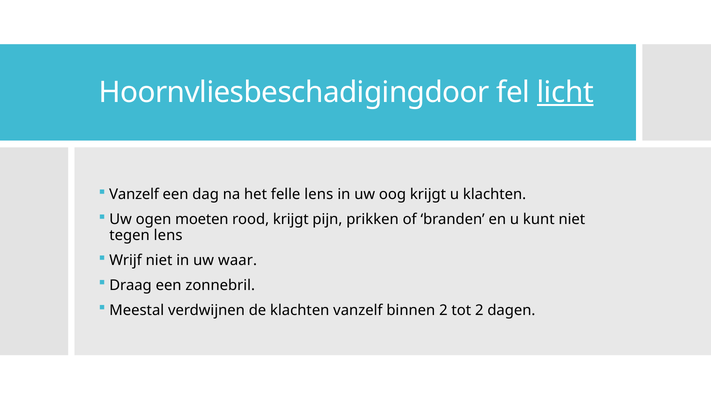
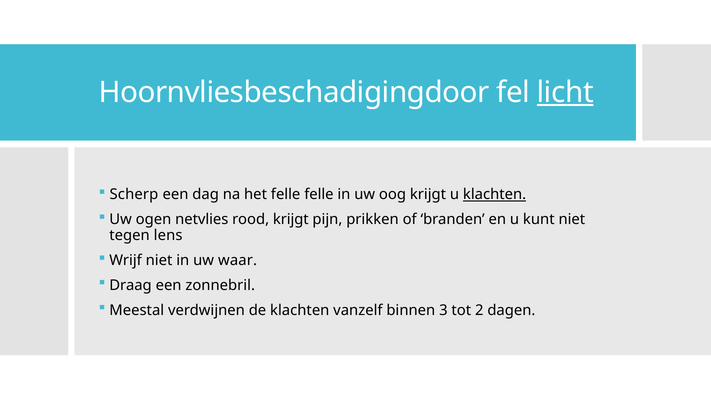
Vanzelf at (134, 194): Vanzelf -> Scherp
felle lens: lens -> felle
klachten at (495, 194) underline: none -> present
moeten: moeten -> netvlies
binnen 2: 2 -> 3
